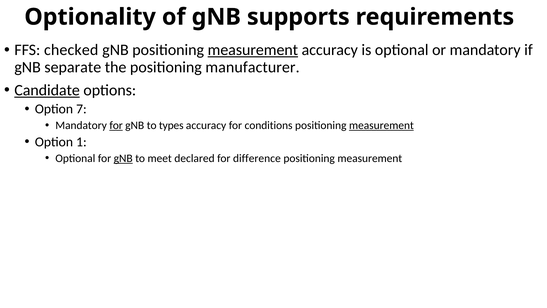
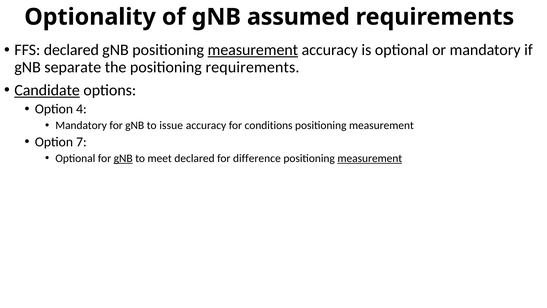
supports: supports -> assumed
FFS checked: checked -> declared
positioning manufacturer: manufacturer -> requirements
7: 7 -> 4
for at (116, 125) underline: present -> none
types: types -> issue
measurement at (381, 125) underline: present -> none
1: 1 -> 7
measurement at (370, 158) underline: none -> present
